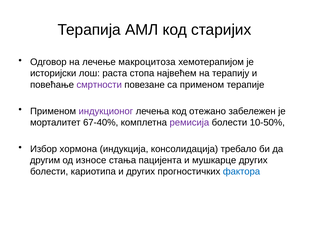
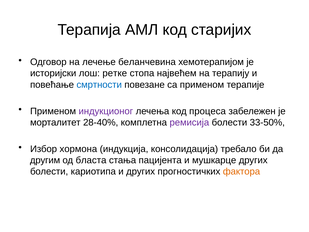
макроцитоза: макроцитоза -> беланчевина
раста: раста -> ретке
смртности colour: purple -> blue
отежано: отежано -> процеса
67-40%: 67-40% -> 28-40%
10-50%: 10-50% -> 33-50%
износе: износе -> бласта
фактора colour: blue -> orange
